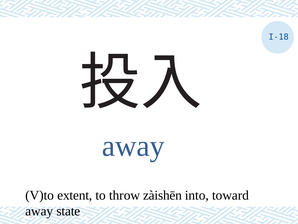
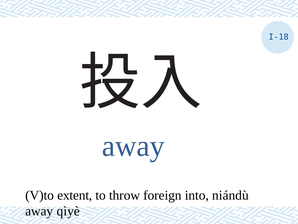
zàishēn: zàishēn -> foreign
toward: toward -> niándù
state: state -> qìyè
